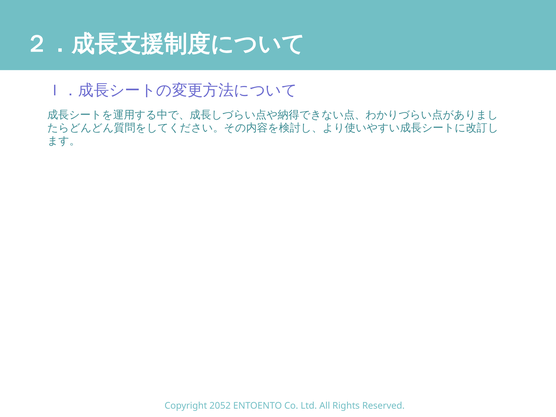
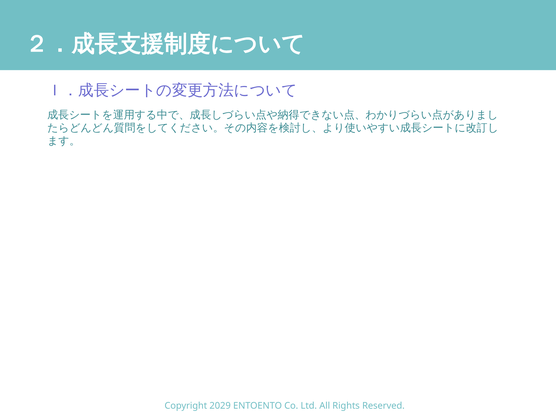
2052: 2052 -> 2029
